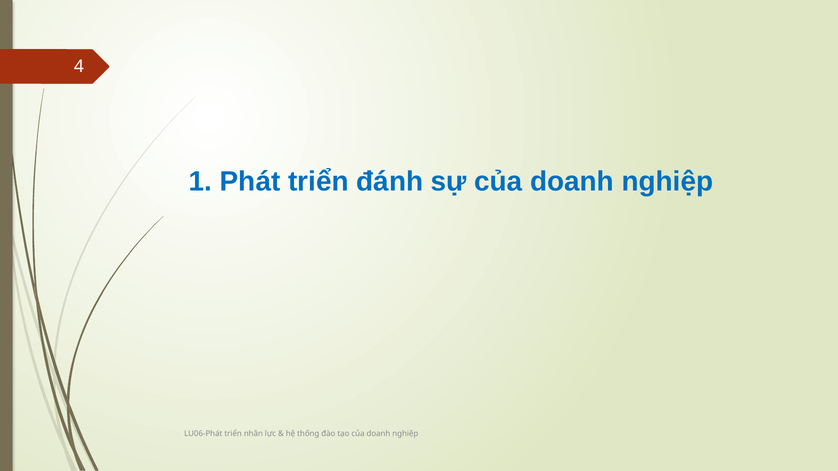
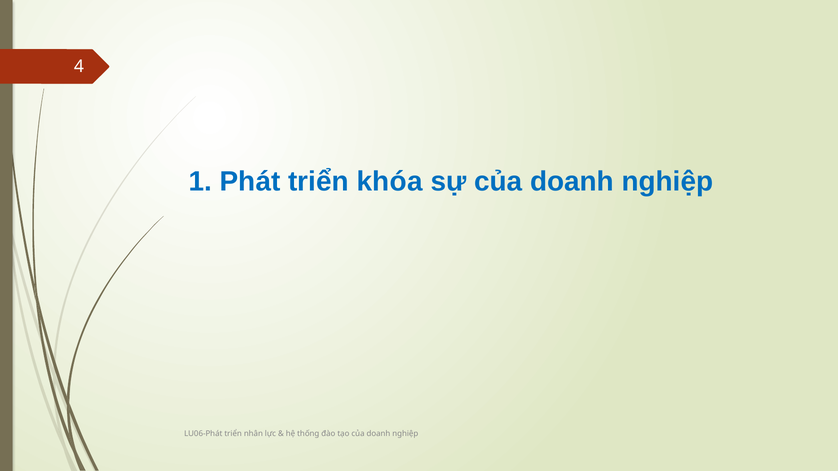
đánh: đánh -> khóa
